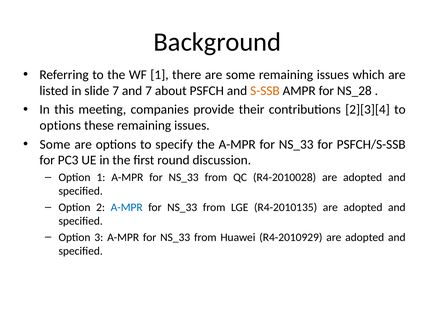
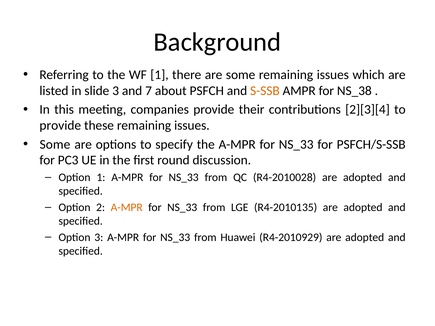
slide 7: 7 -> 3
NS_28: NS_28 -> NS_38
options at (60, 126): options -> provide
A-MPR at (127, 207) colour: blue -> orange
